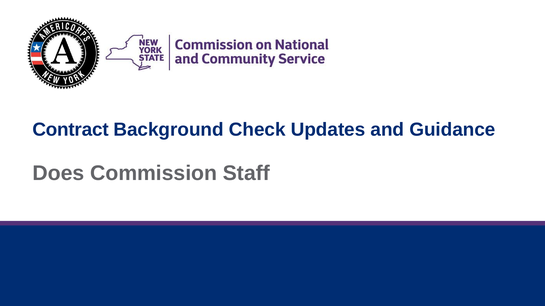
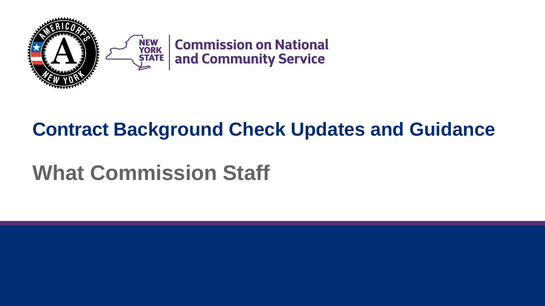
Does: Does -> What
